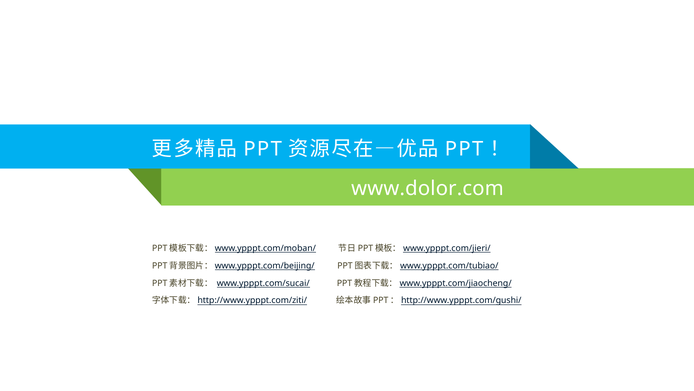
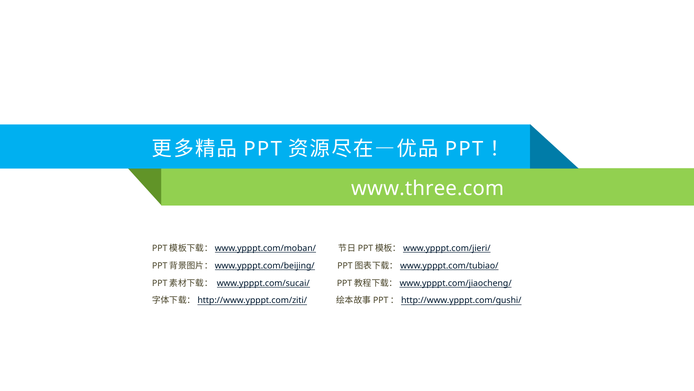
www.dolor.com: www.dolor.com -> www.three.com
